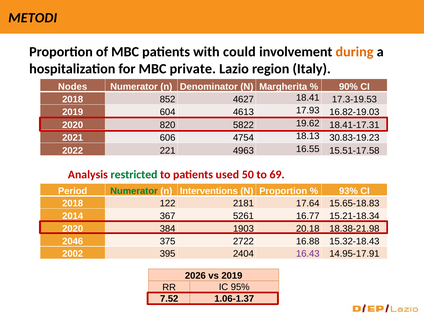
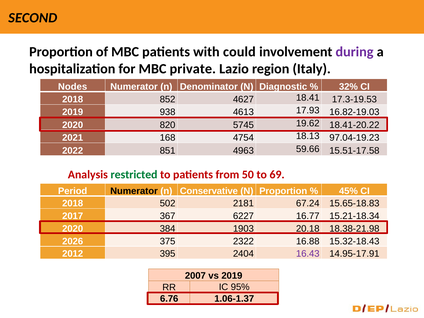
METODI: METODI -> SECOND
during colour: orange -> purple
Margherita: Margherita -> Diagnostic
90%: 90% -> 32%
604: 604 -> 938
5822: 5822 -> 5745
18.41-17.31: 18.41-17.31 -> 18.41-20.22
606: 606 -> 168
30.83-19.23: 30.83-19.23 -> 97.04-19.23
221: 221 -> 851
16.55: 16.55 -> 59.66
used: used -> from
Numerator at (134, 191) colour: green -> black
Interventions: Interventions -> Conservative
93%: 93% -> 45%
122: 122 -> 502
17.64: 17.64 -> 67.24
2014: 2014 -> 2017
5261: 5261 -> 6227
2046: 2046 -> 2026
2722: 2722 -> 2322
2002: 2002 -> 2012
2026: 2026 -> 2007
7.52: 7.52 -> 6.76
